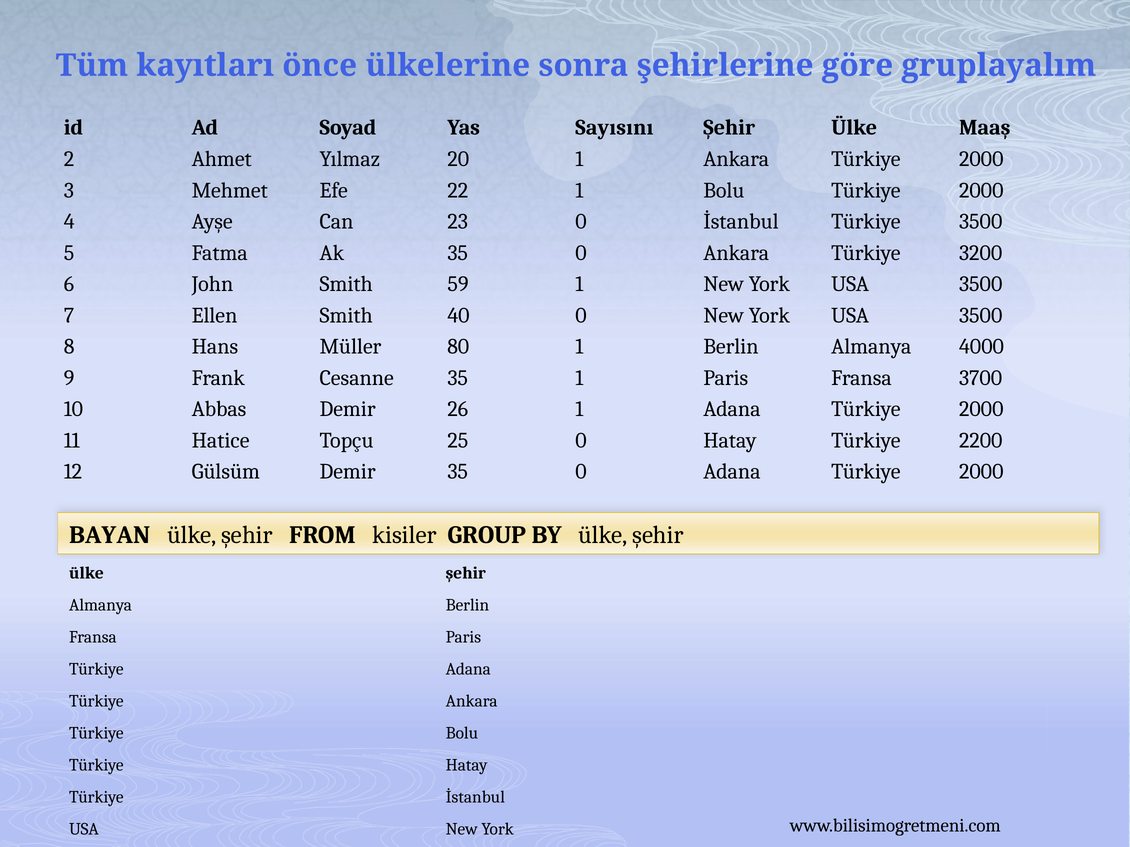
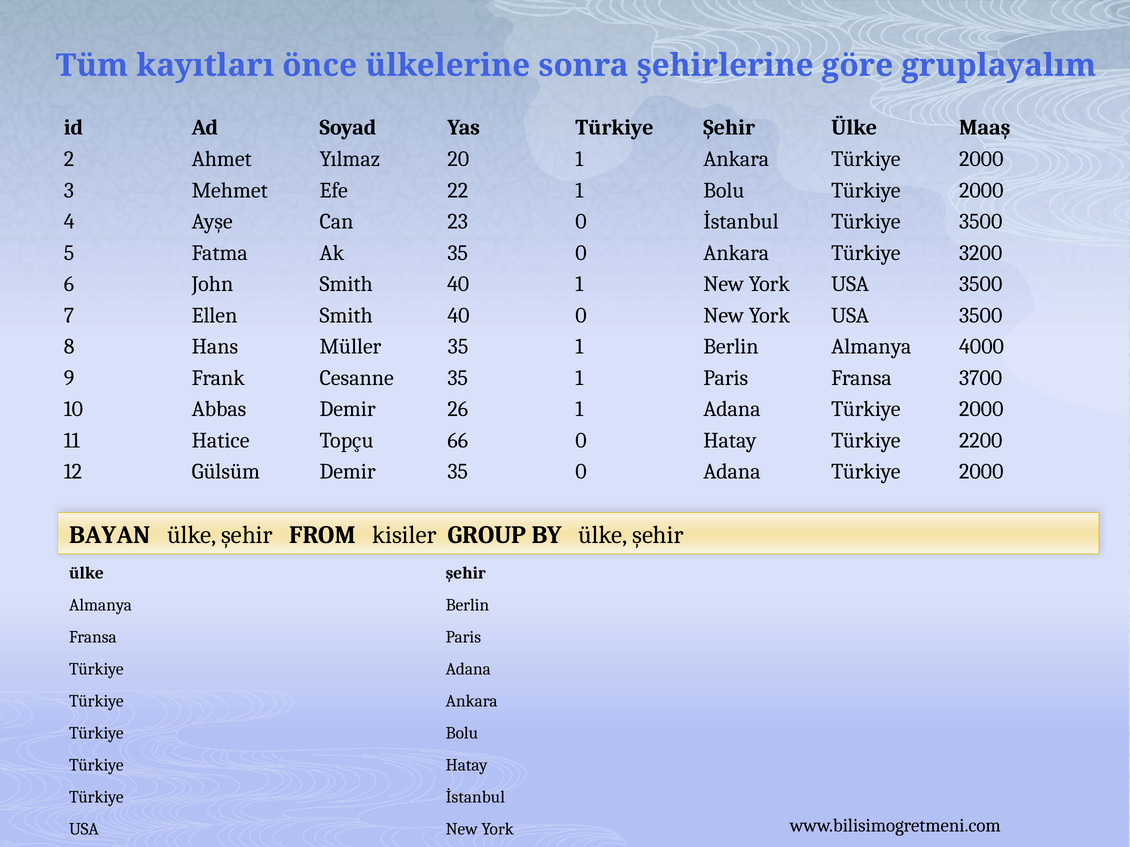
Yas Sayısını: Sayısını -> Türkiye
John Smith 59: 59 -> 40
Müller 80: 80 -> 35
25: 25 -> 66
